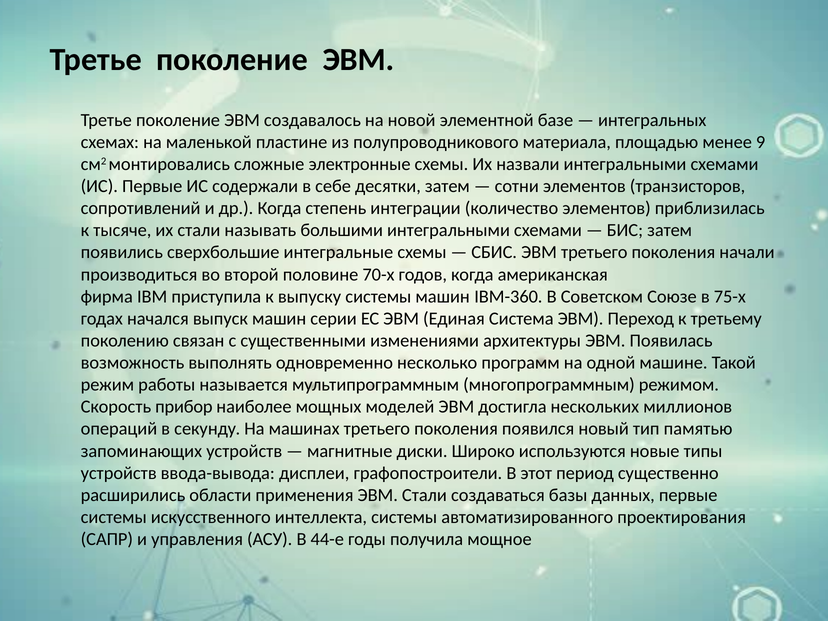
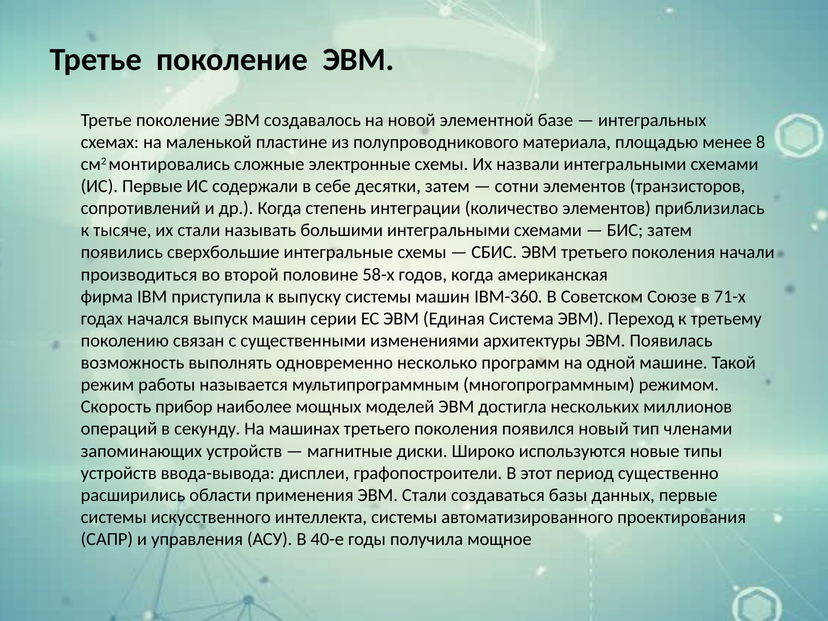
9: 9 -> 8
70-х: 70-х -> 58-х
75-х: 75-х -> 71-х
памятью: памятью -> членами
44-е: 44-е -> 40-е
